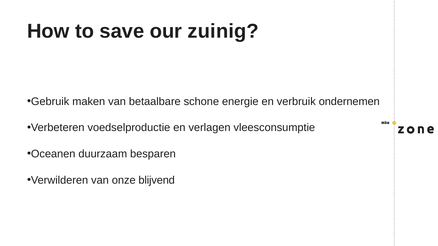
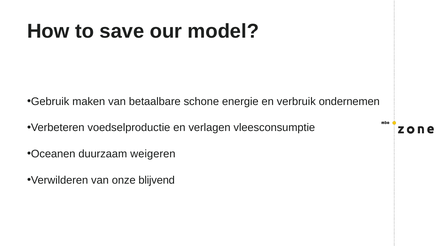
zuinig: zuinig -> model
besparen: besparen -> weigeren
